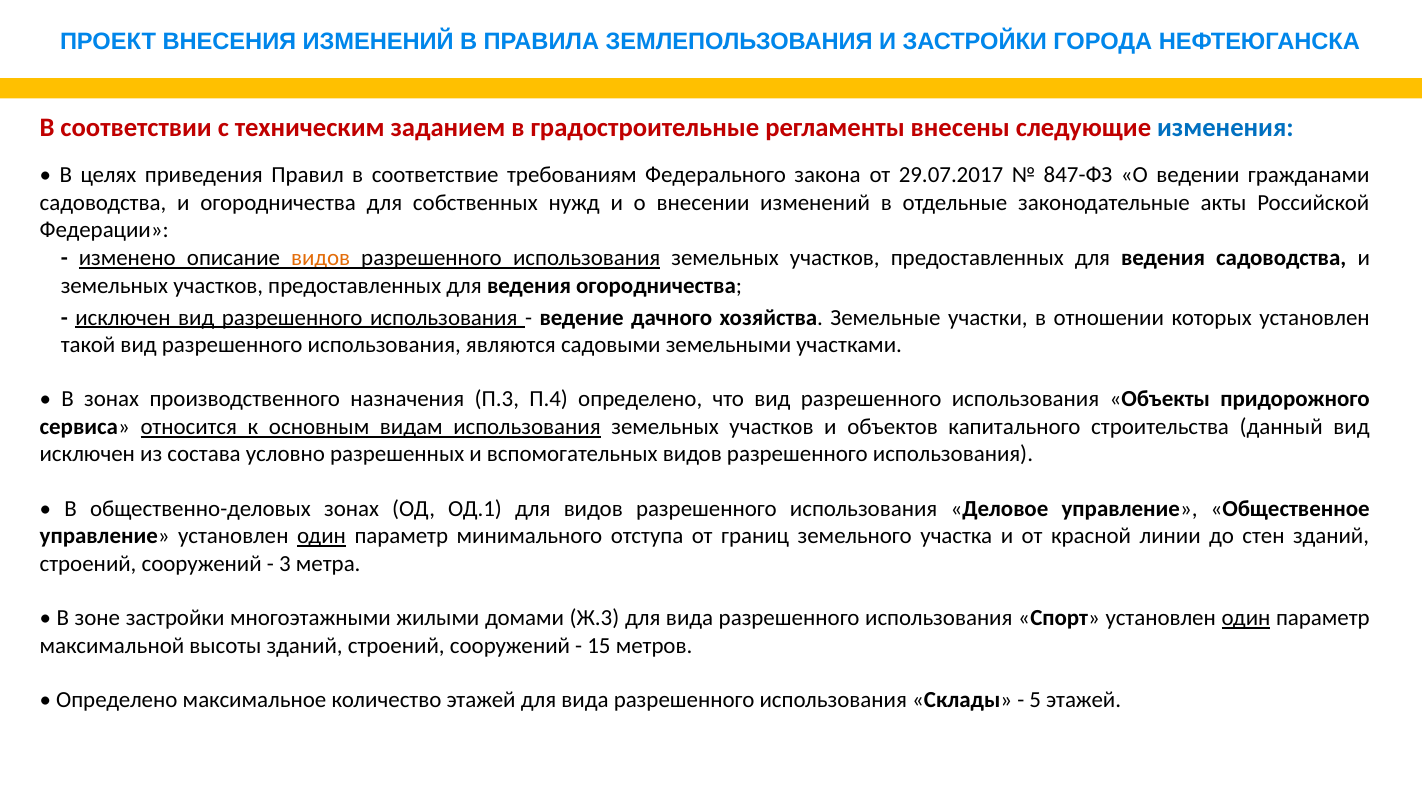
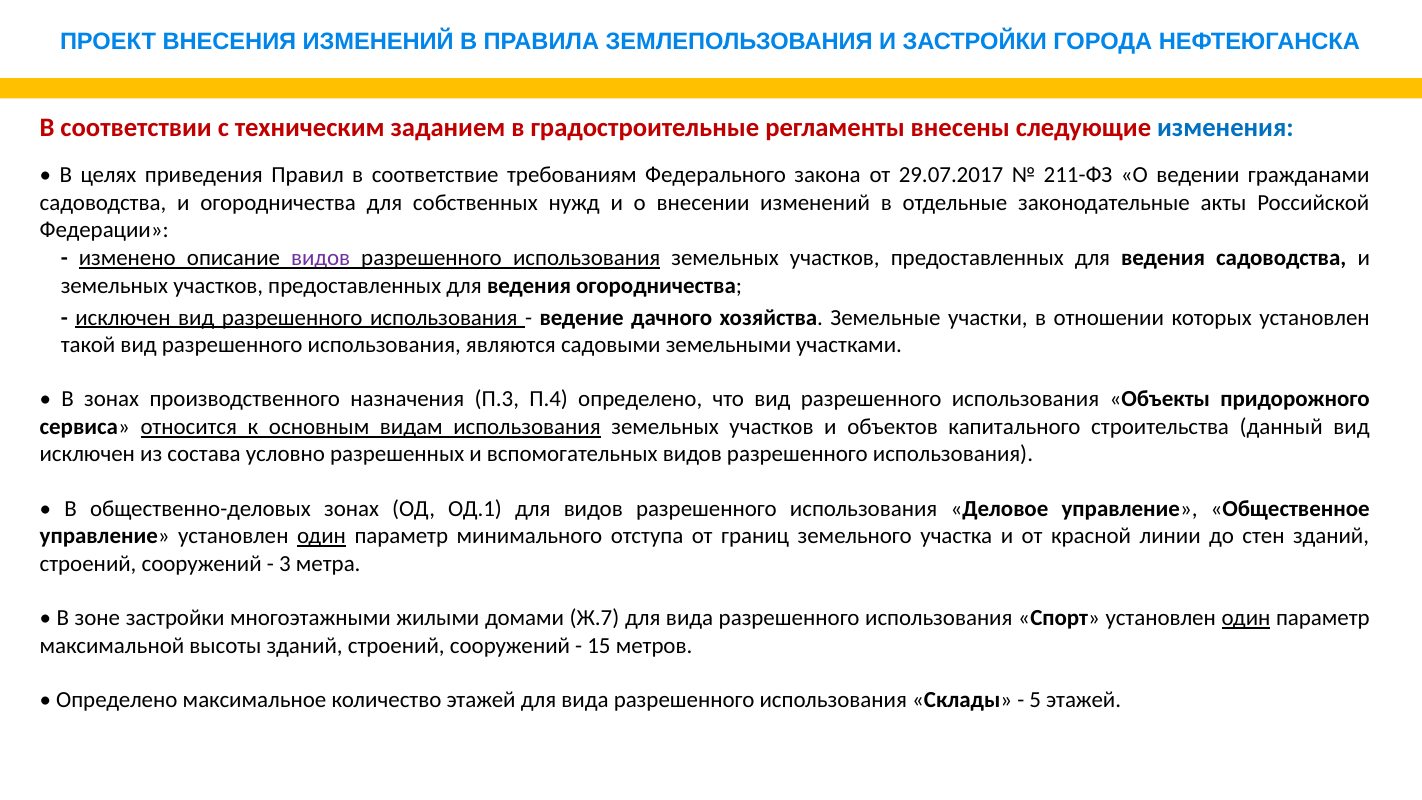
847-ФЗ: 847-ФЗ -> 211-ФЗ
видов at (321, 258) colour: orange -> purple
Ж.3: Ж.3 -> Ж.7
